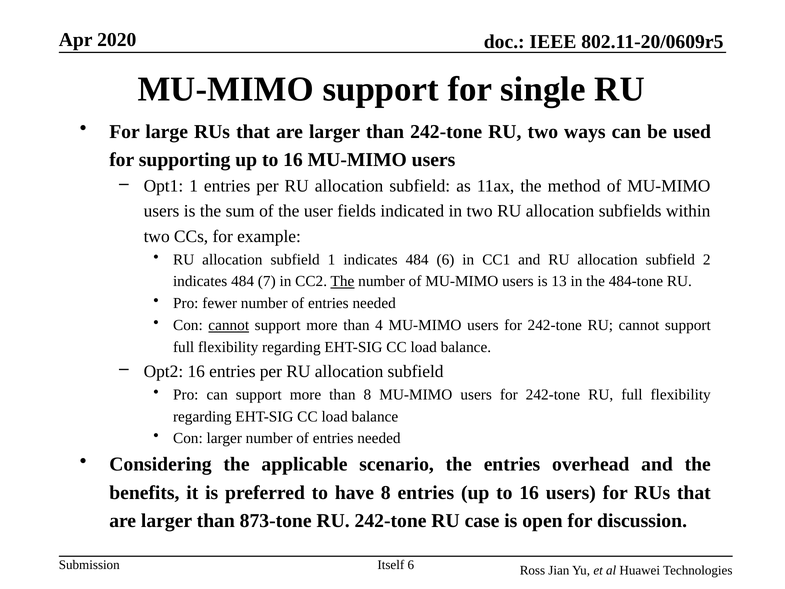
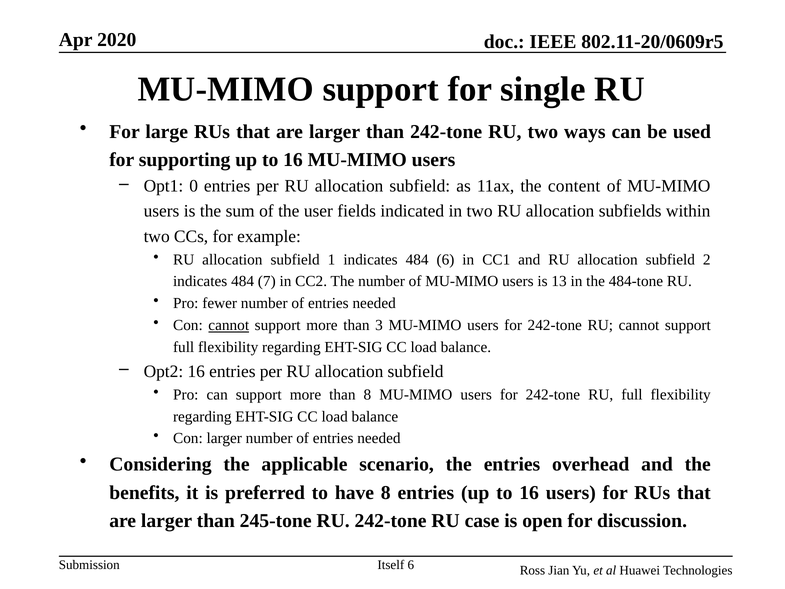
Opt1 1: 1 -> 0
method: method -> content
The at (342, 281) underline: present -> none
4: 4 -> 3
873-tone: 873-tone -> 245-tone
